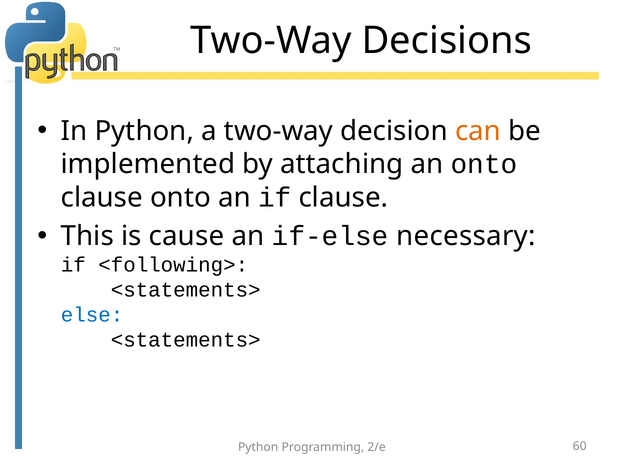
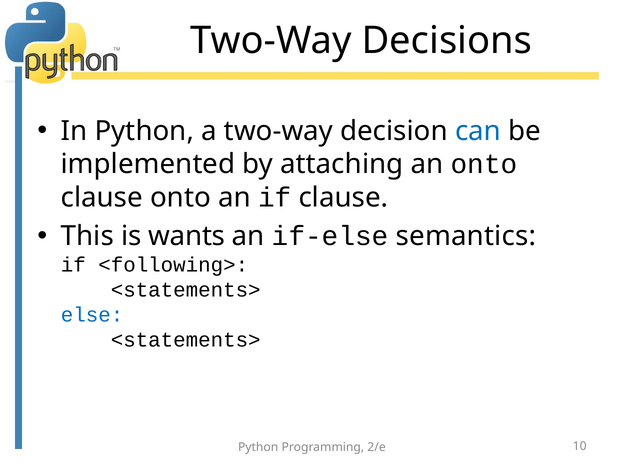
can colour: orange -> blue
cause: cause -> wants
necessary: necessary -> semantics
60: 60 -> 10
